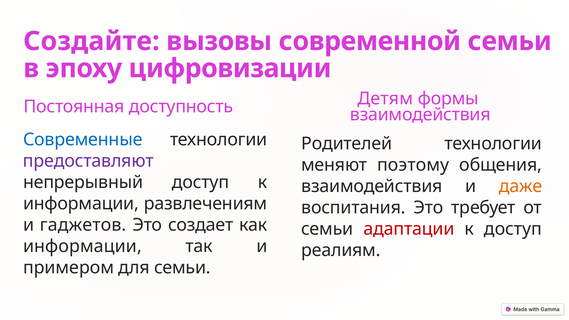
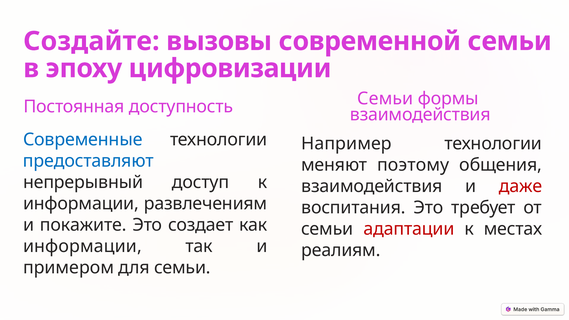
Детям at (385, 99): Детям -> Семьи
Родителей: Родителей -> Например
предоставляют colour: purple -> blue
даже colour: orange -> red
гаджетов: гаджетов -> покажите
к доступ: доступ -> местах
